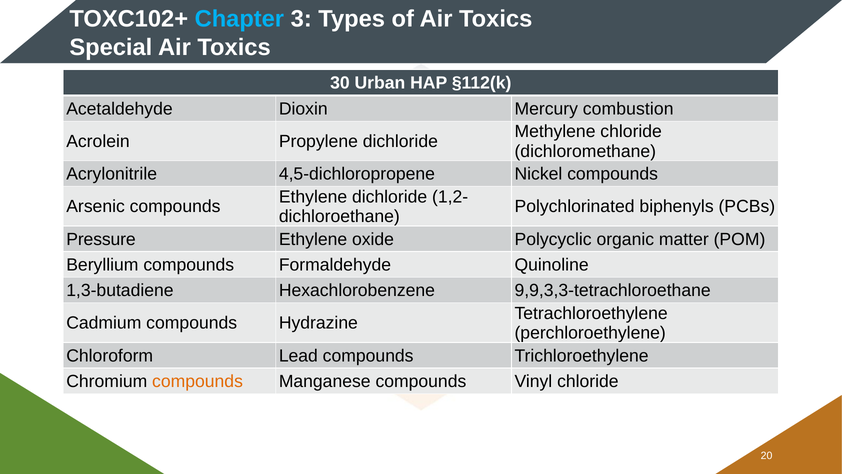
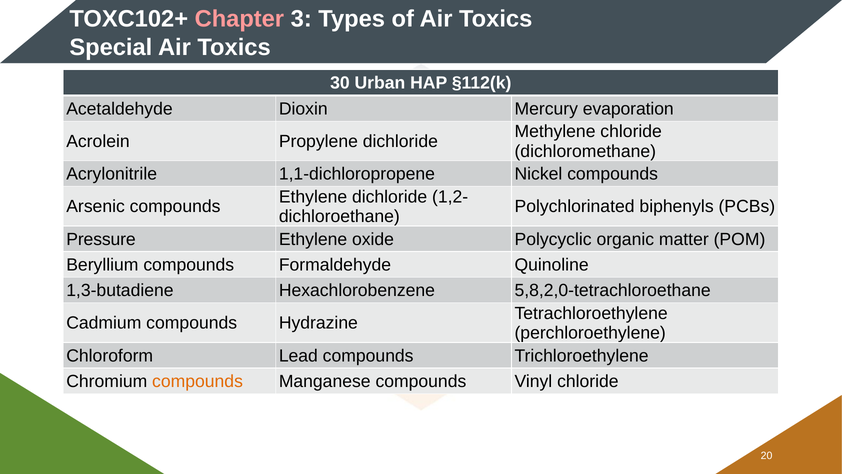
Chapter colour: light blue -> pink
combustion: combustion -> evaporation
4,5-dichloropropene: 4,5-dichloropropene -> 1,1-dichloropropene
9,9,3,3-tetrachloroethane: 9,9,3,3-tetrachloroethane -> 5,8,2,0-tetrachloroethane
